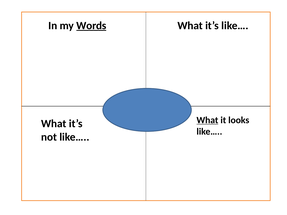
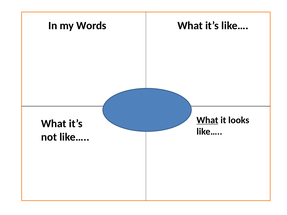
Words underline: present -> none
